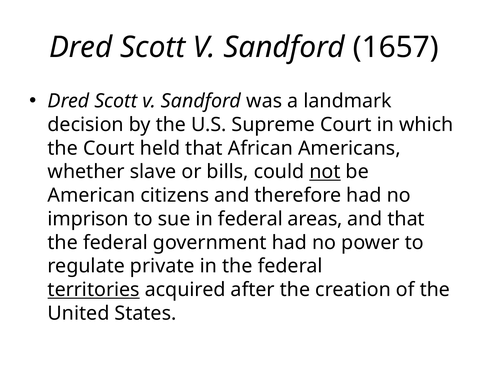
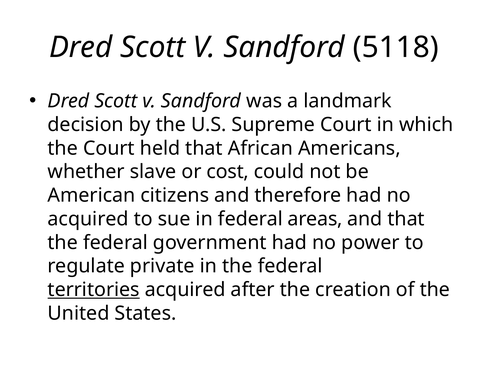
1657: 1657 -> 5118
bills: bills -> cost
not underline: present -> none
imprison at (88, 219): imprison -> acquired
